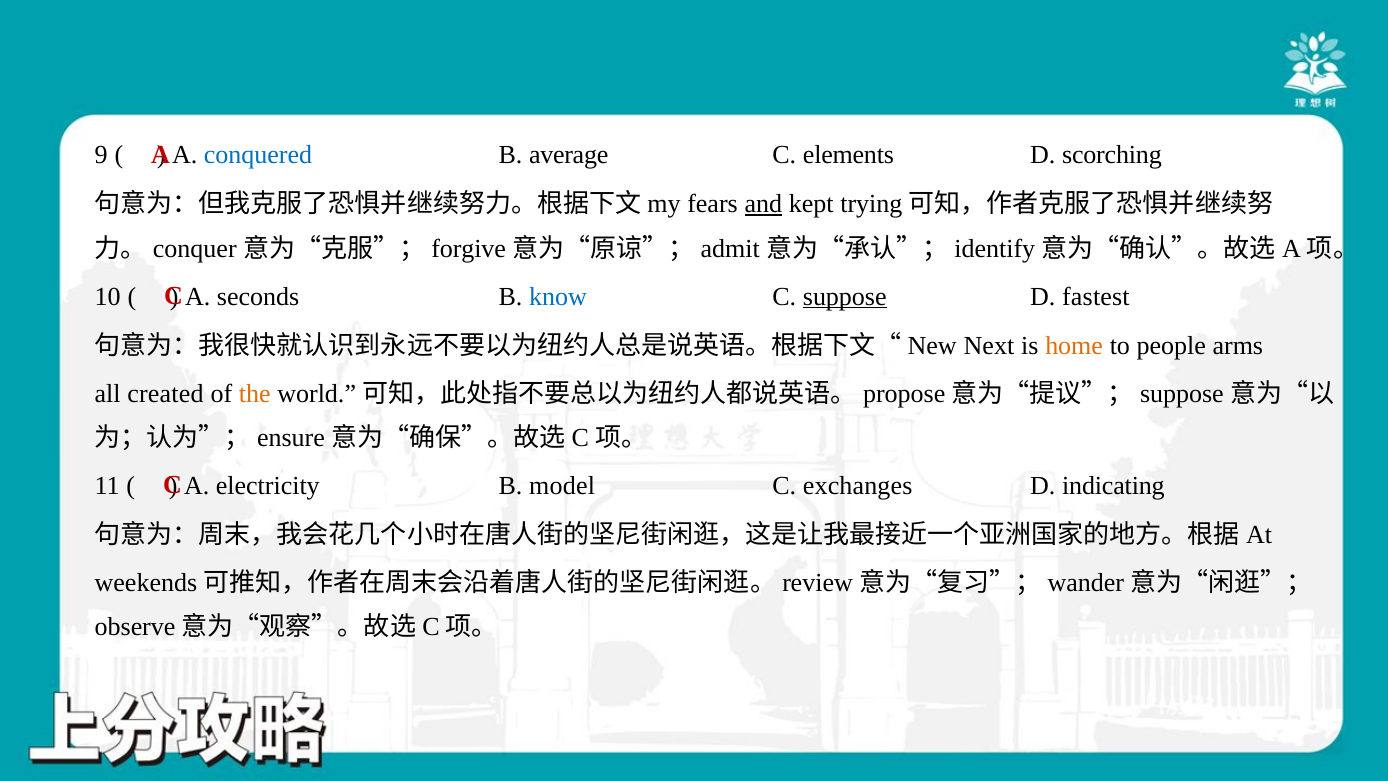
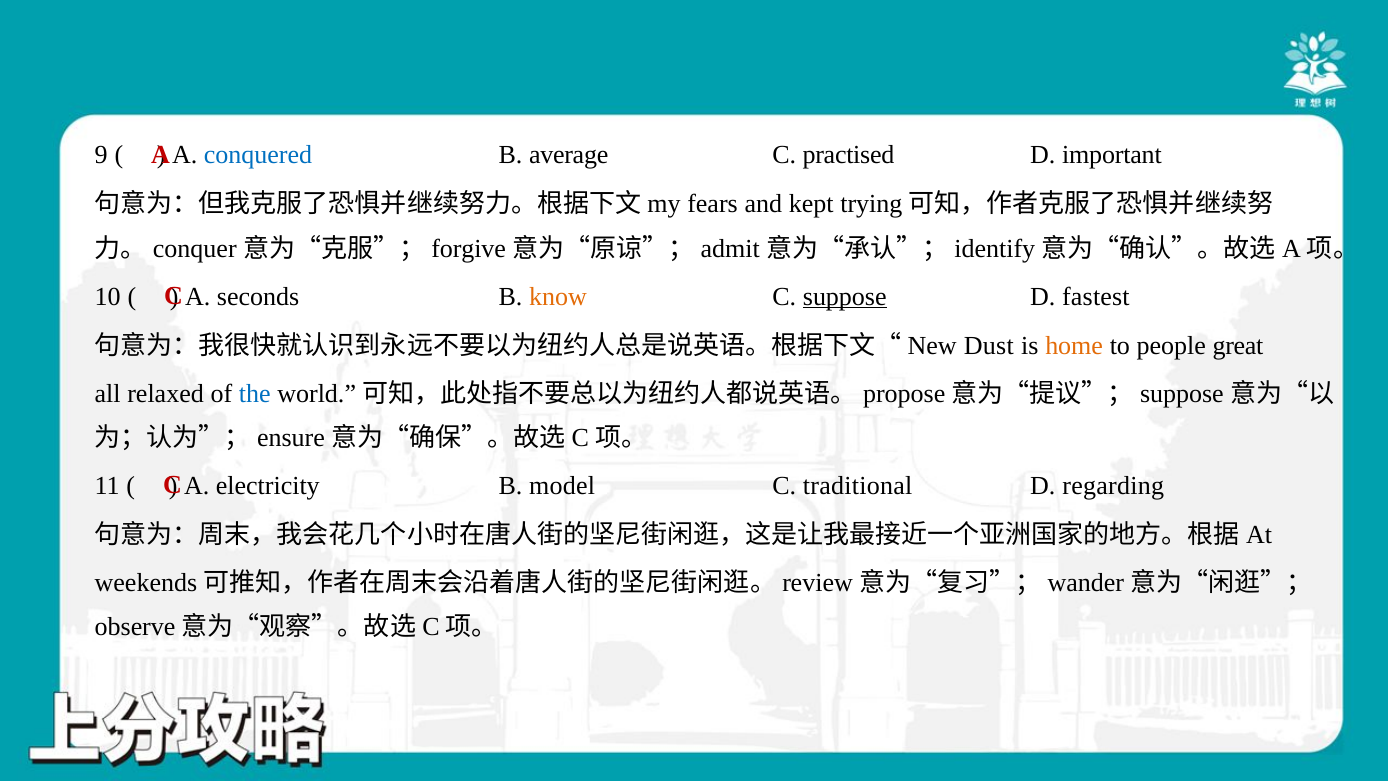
elements: elements -> practised
scorching: scorching -> important
and underline: present -> none
know colour: blue -> orange
Next: Next -> Dust
arms: arms -> great
created: created -> relaxed
the colour: orange -> blue
exchanges: exchanges -> traditional
indicating: indicating -> regarding
